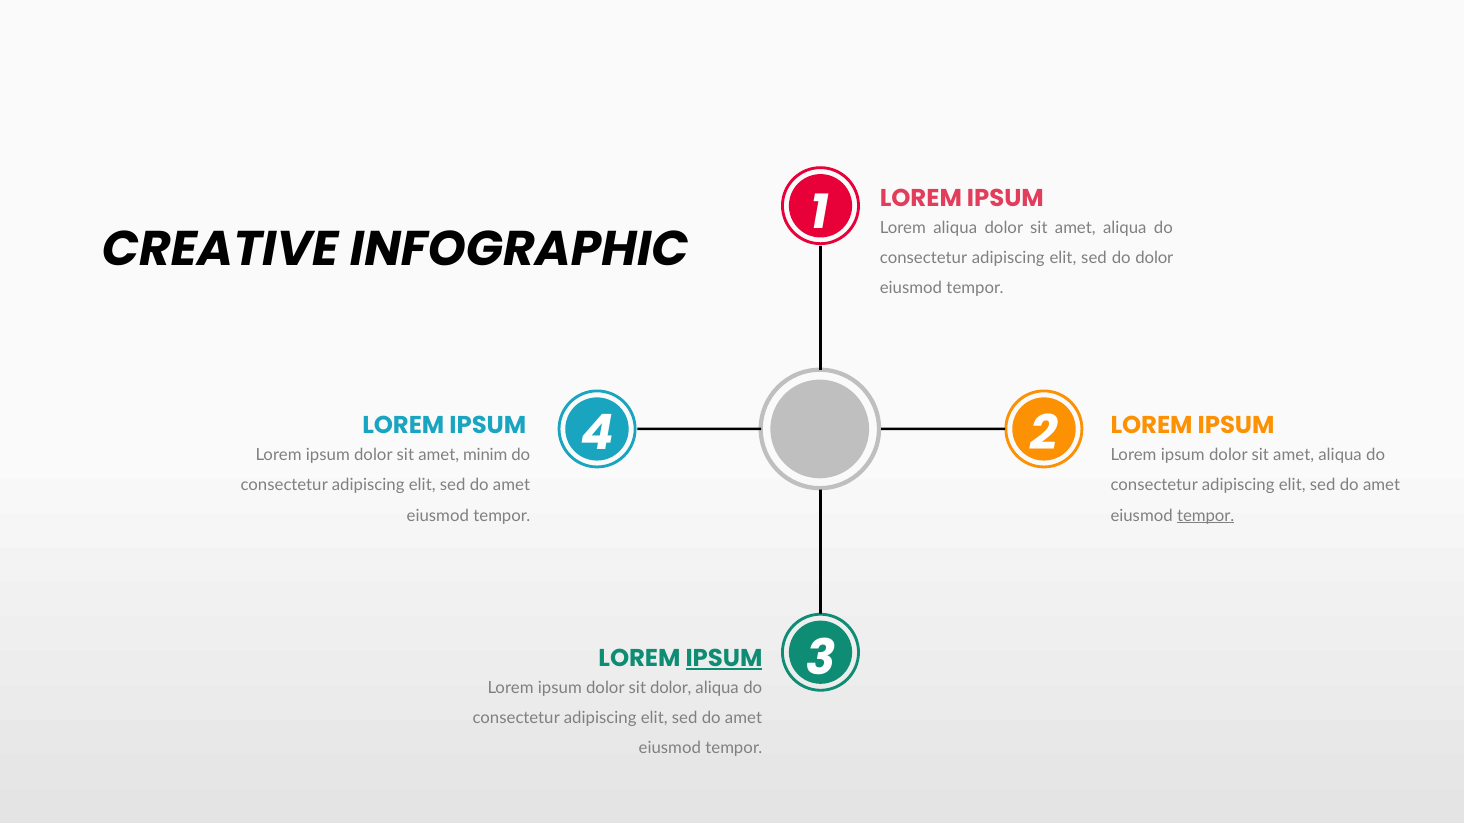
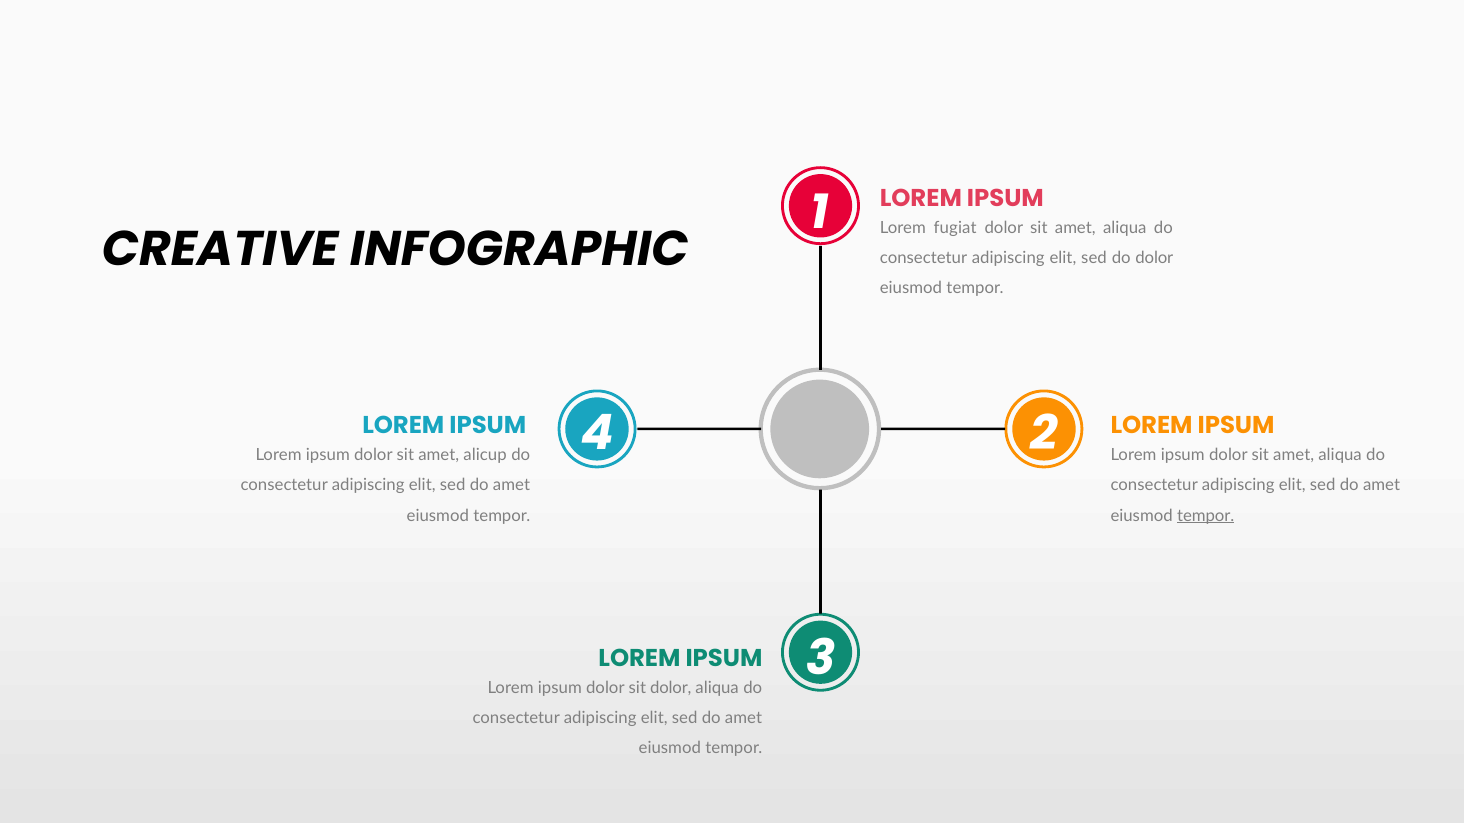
Lorem aliqua: aliqua -> fugiat
minim: minim -> alicup
IPSUM at (724, 659) underline: present -> none
